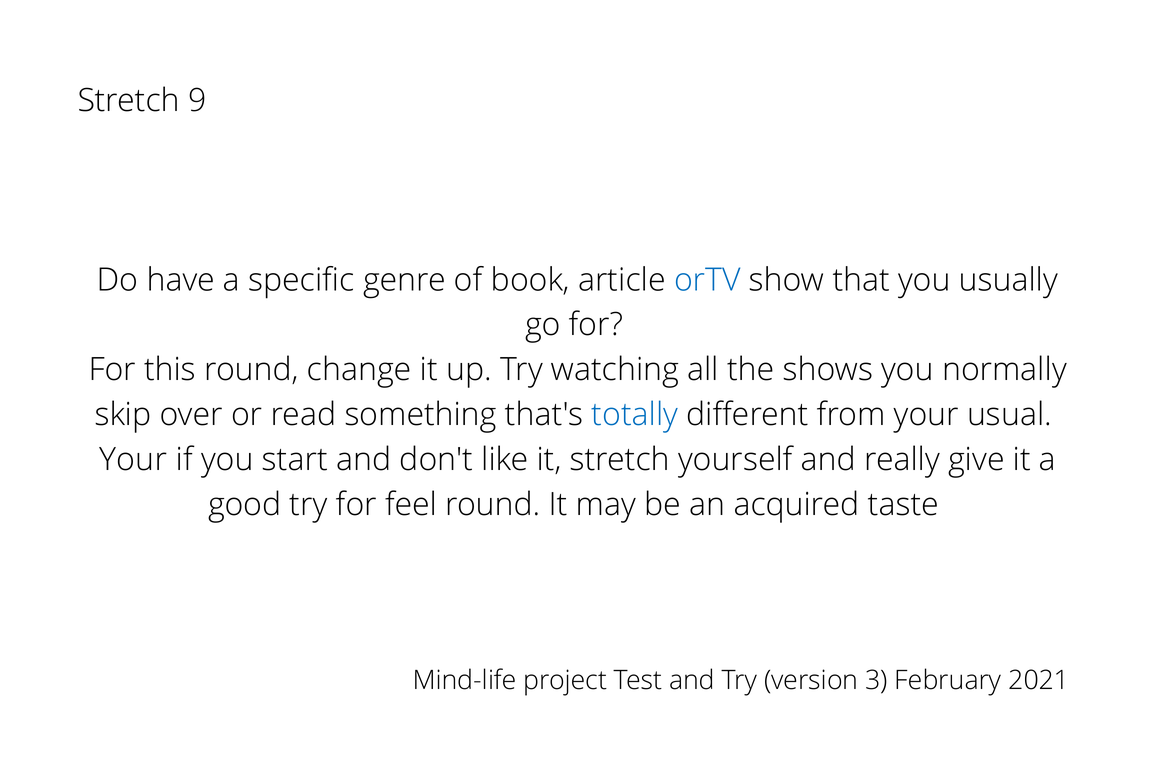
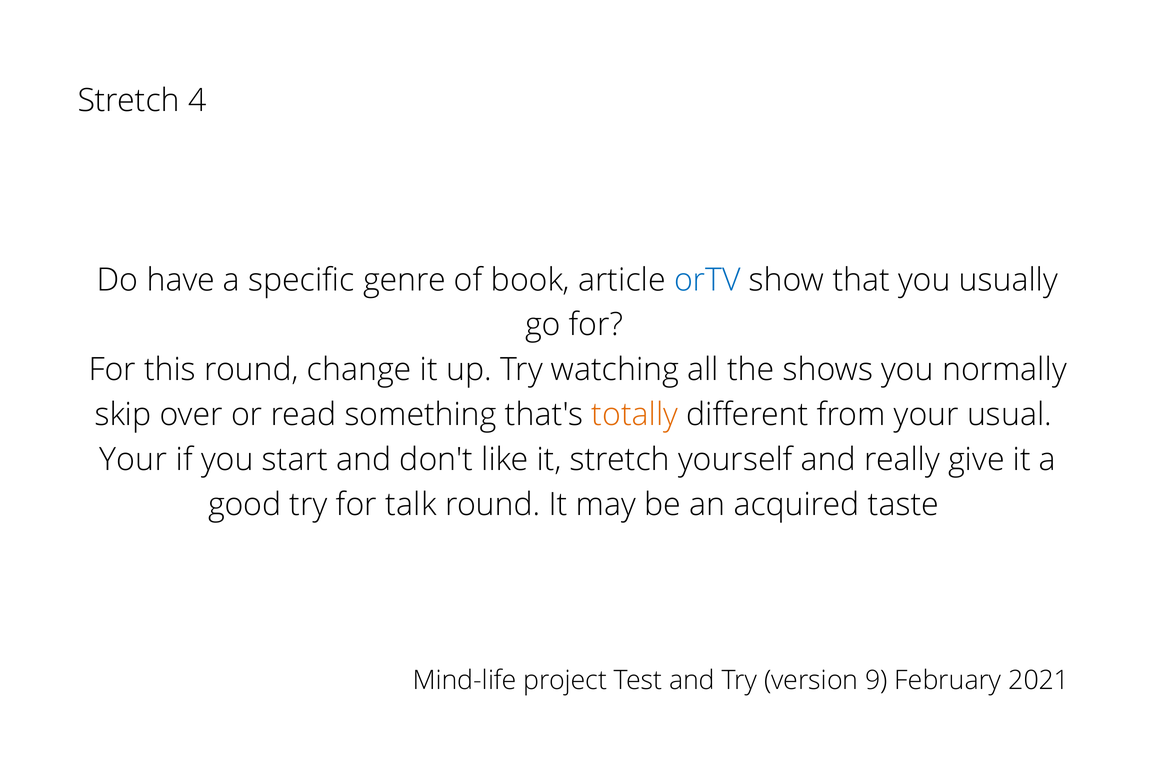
9: 9 -> 4
totally colour: blue -> orange
feel: feel -> talk
3: 3 -> 9
